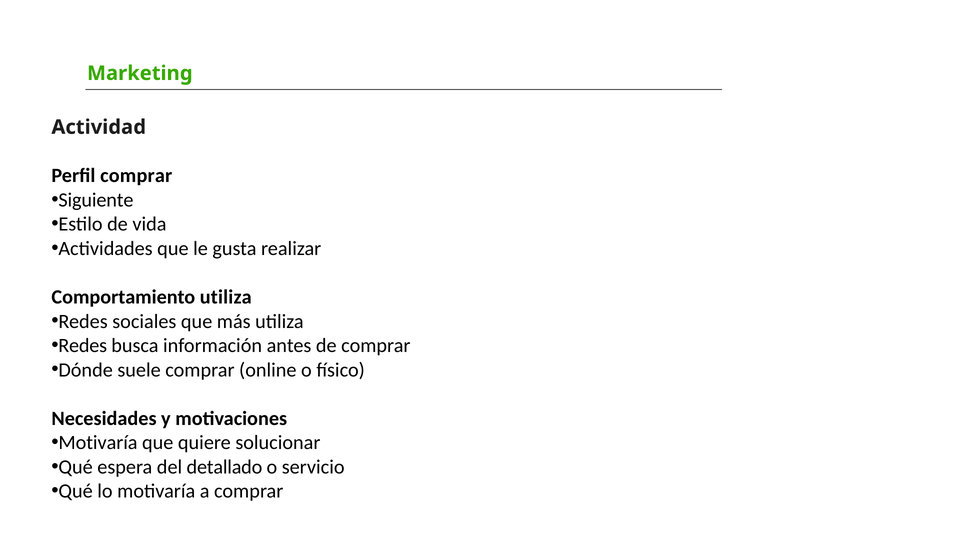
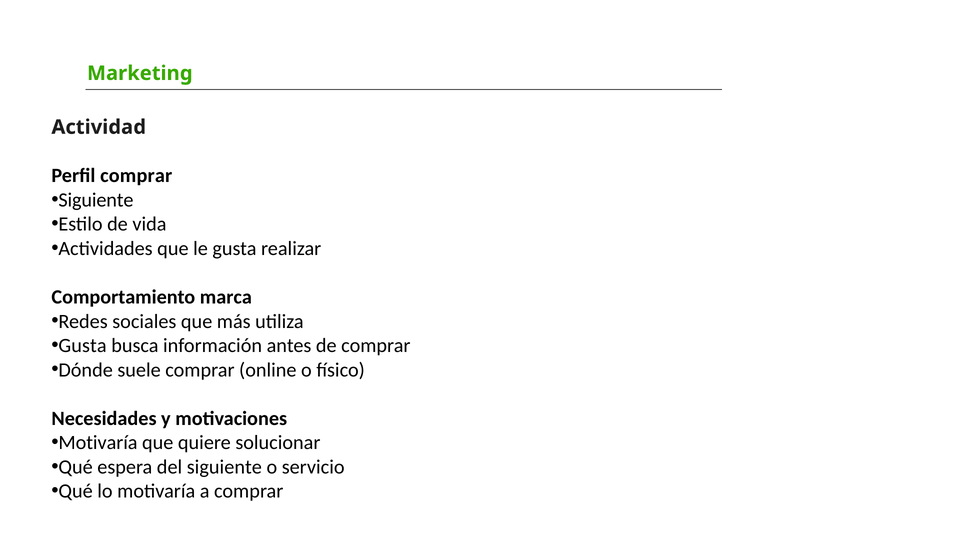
Comportamiento utiliza: utiliza -> marca
Redes at (83, 345): Redes -> Gusta
del detallado: detallado -> siguiente
